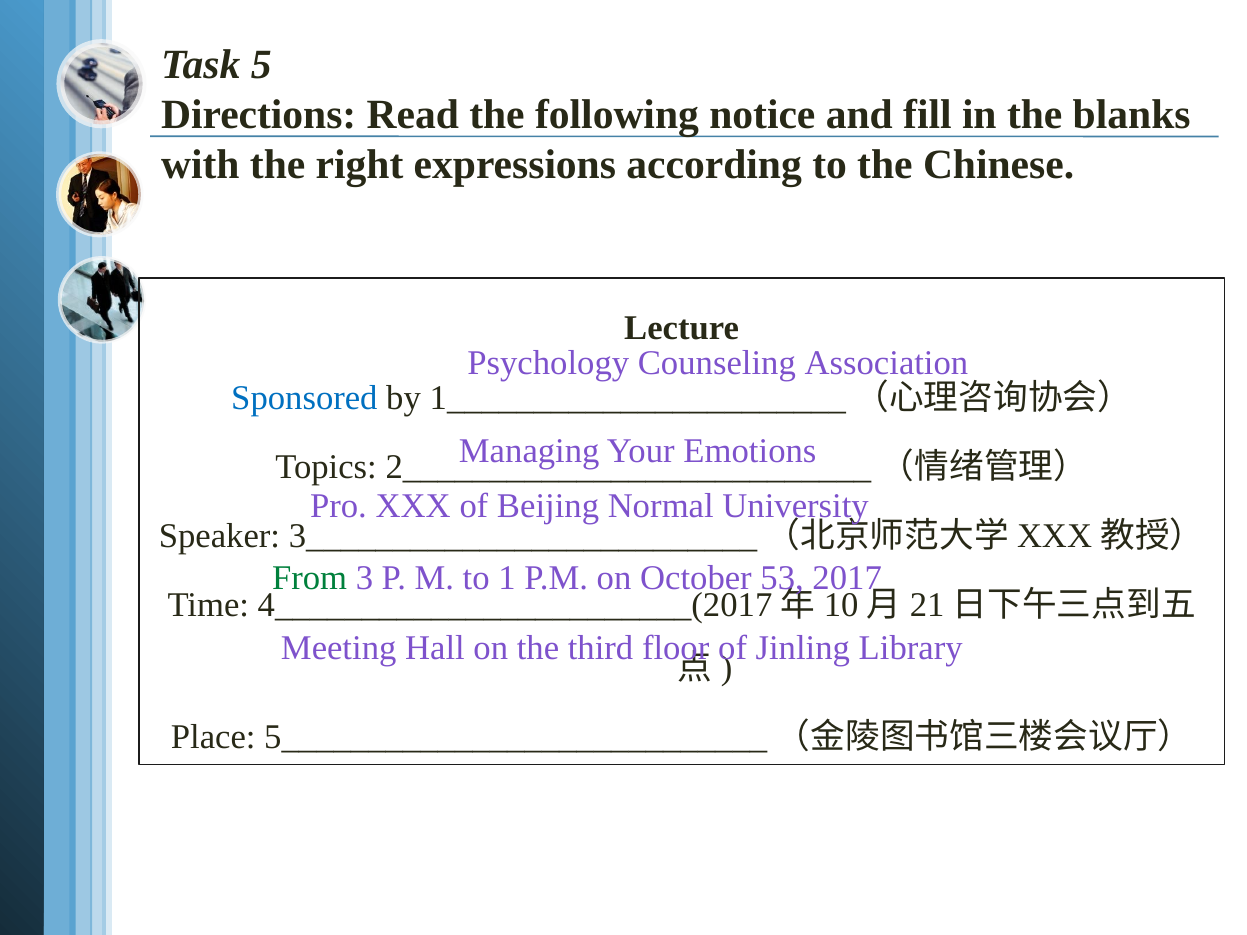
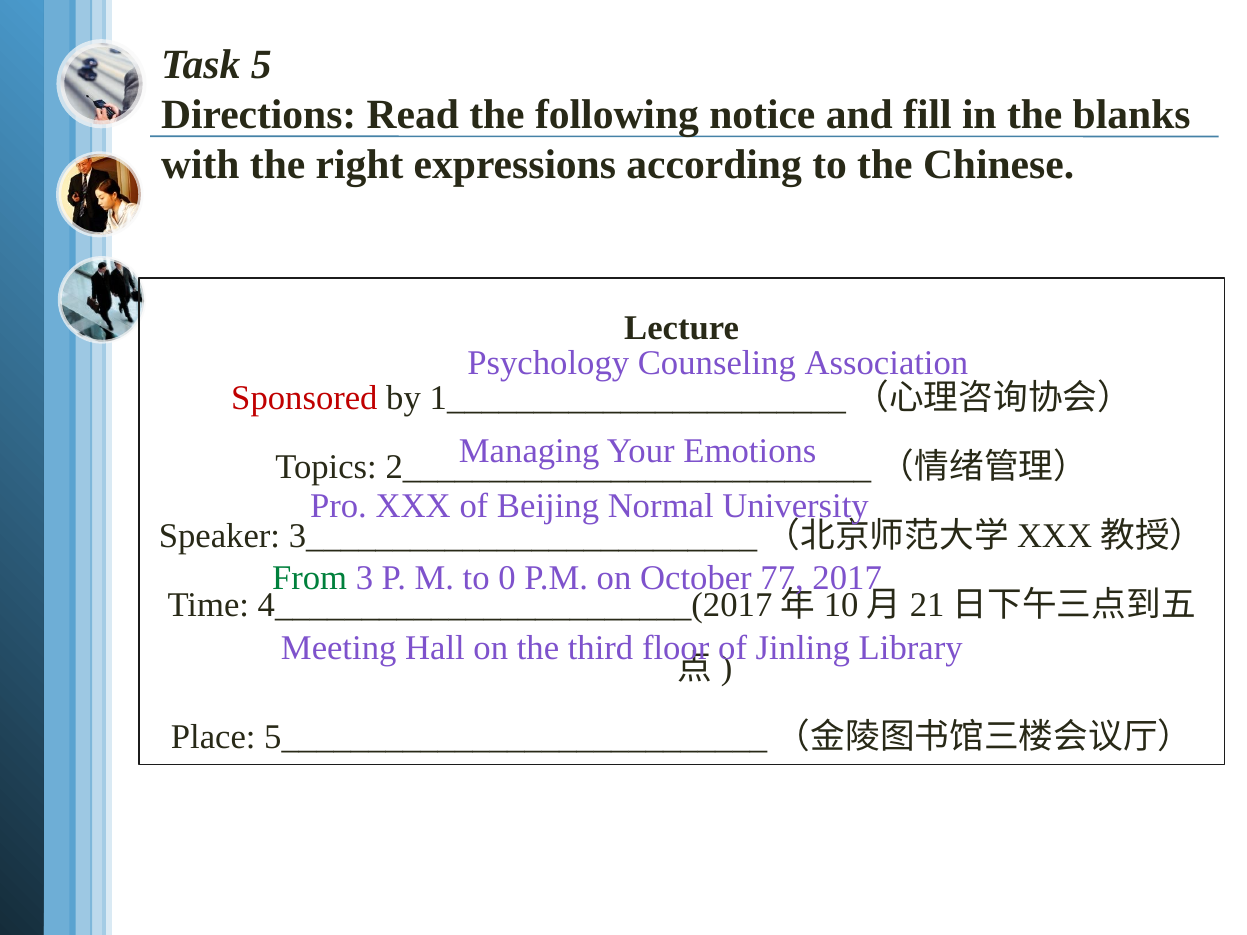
Sponsored colour: blue -> red
1: 1 -> 0
53: 53 -> 77
